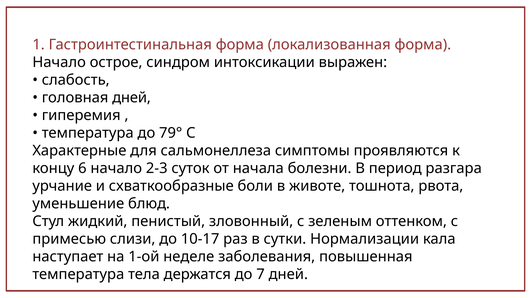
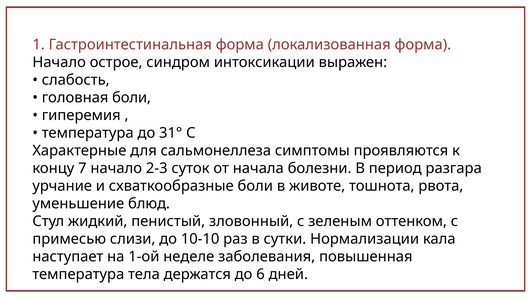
головная дней: дней -> боли
79°: 79° -> 31°
6: 6 -> 7
10-17: 10-17 -> 10-10
7: 7 -> 6
